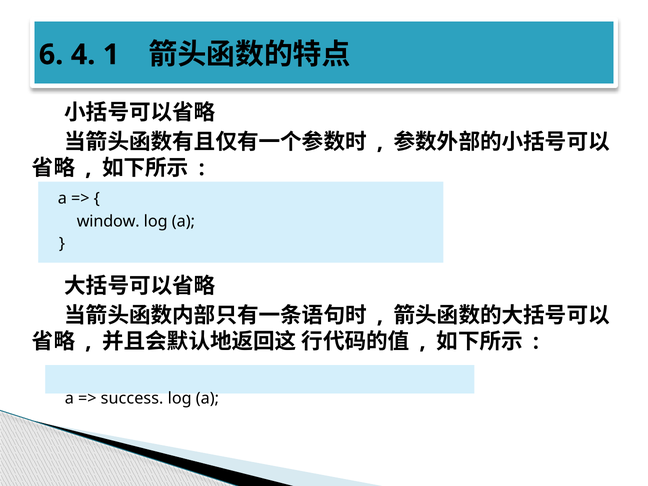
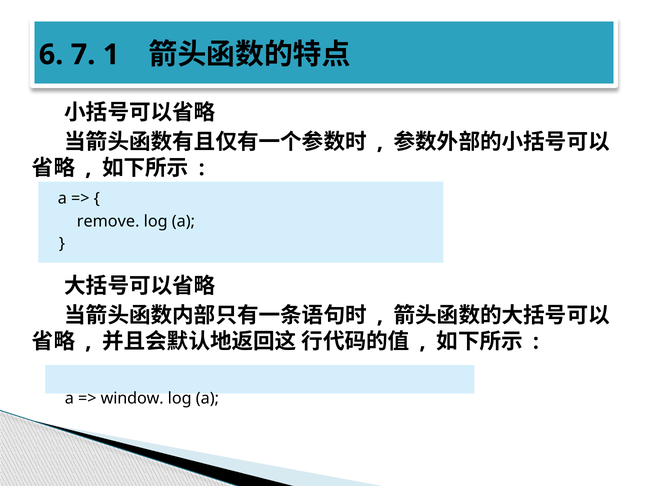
4: 4 -> 7
window: window -> remove
success: success -> window
